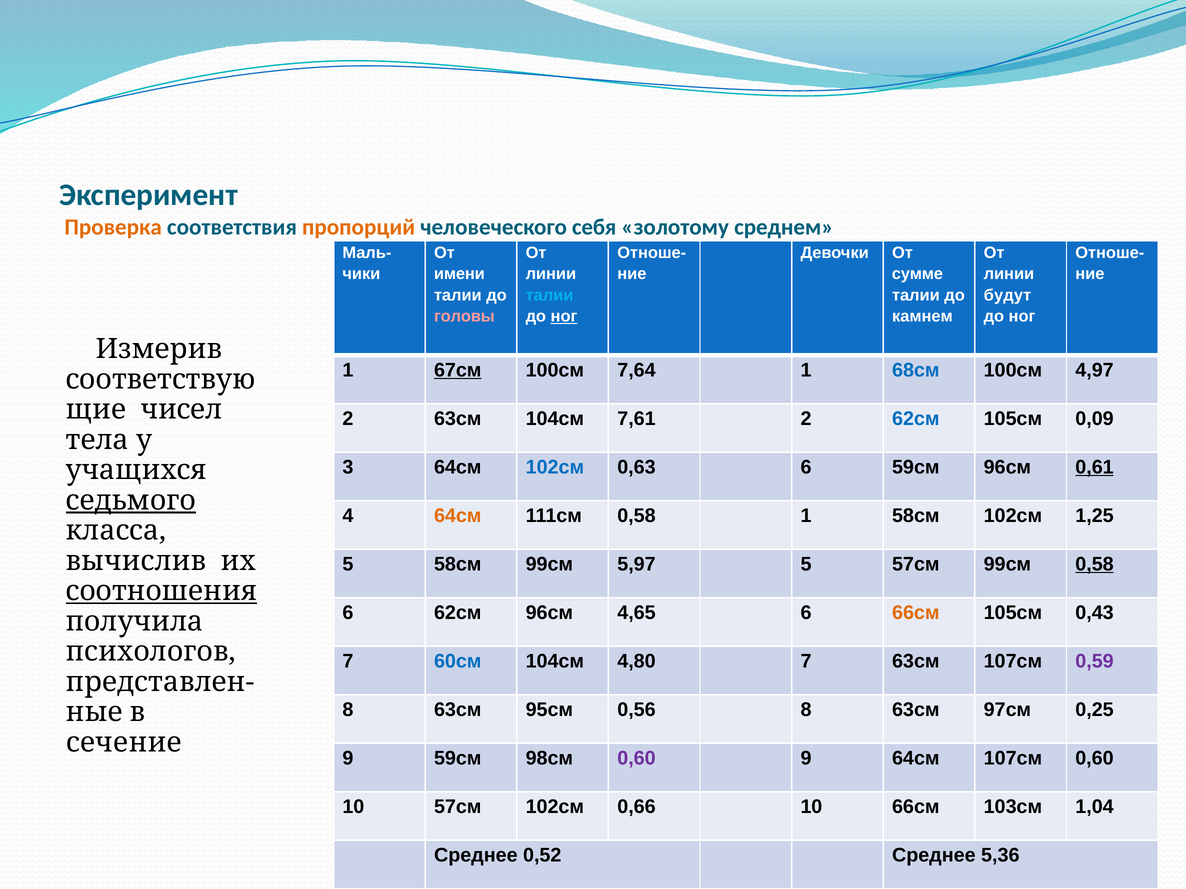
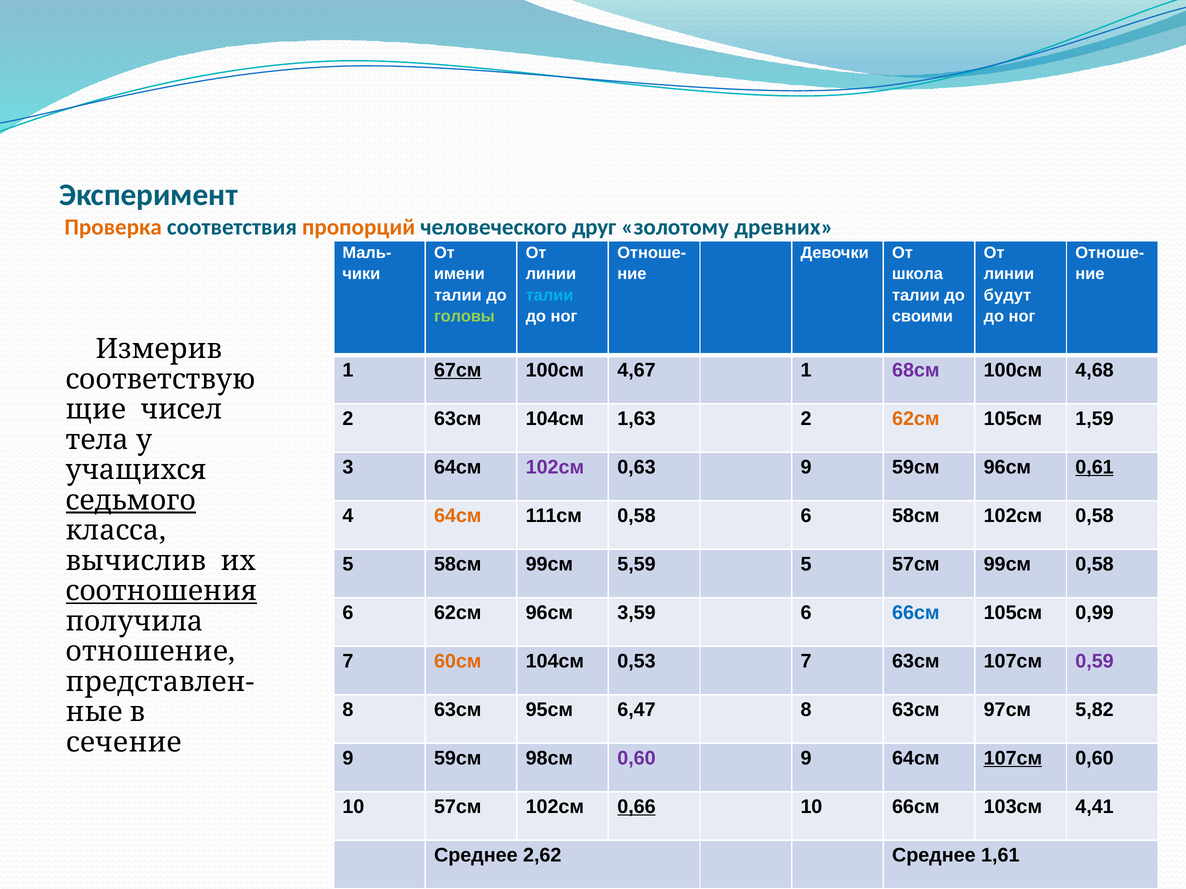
себя: себя -> друг
среднем: среднем -> древних
сумме: сумме -> школа
головы colour: pink -> light green
ног at (564, 317) underline: present -> none
камнем: камнем -> своими
7,64: 7,64 -> 4,67
68см colour: blue -> purple
4,97: 4,97 -> 4,68
7,61: 7,61 -> 1,63
62см at (916, 419) colour: blue -> orange
0,09: 0,09 -> 1,59
102см at (555, 467) colour: blue -> purple
0,63 6: 6 -> 9
111см 0,58 1: 1 -> 6
102см 1,25: 1,25 -> 0,58
5,97: 5,97 -> 5,59
0,58 at (1095, 564) underline: present -> none
4,65: 4,65 -> 3,59
66см at (916, 613) colour: orange -> blue
0,43: 0,43 -> 0,99
психологов: психологов -> отношение
60см colour: blue -> orange
4,80: 4,80 -> 0,53
0,56: 0,56 -> 6,47
0,25: 0,25 -> 5,82
107см at (1013, 758) underline: none -> present
0,66 underline: none -> present
1,04: 1,04 -> 4,41
0,52: 0,52 -> 2,62
5,36: 5,36 -> 1,61
